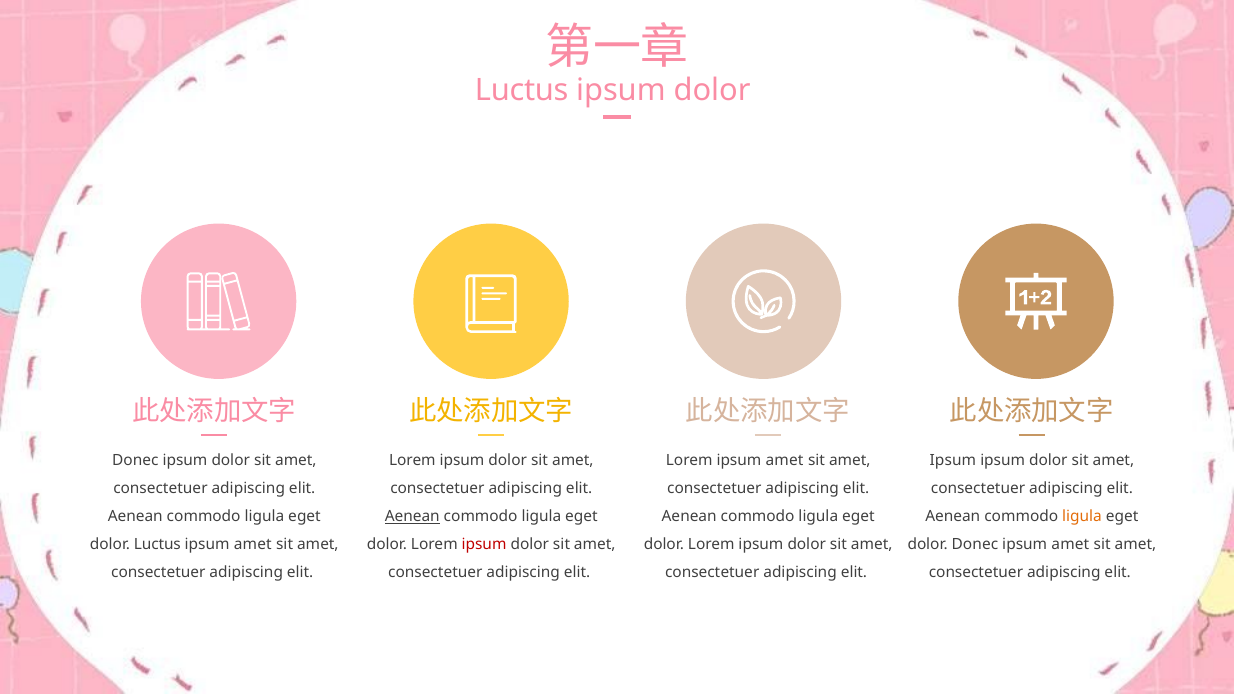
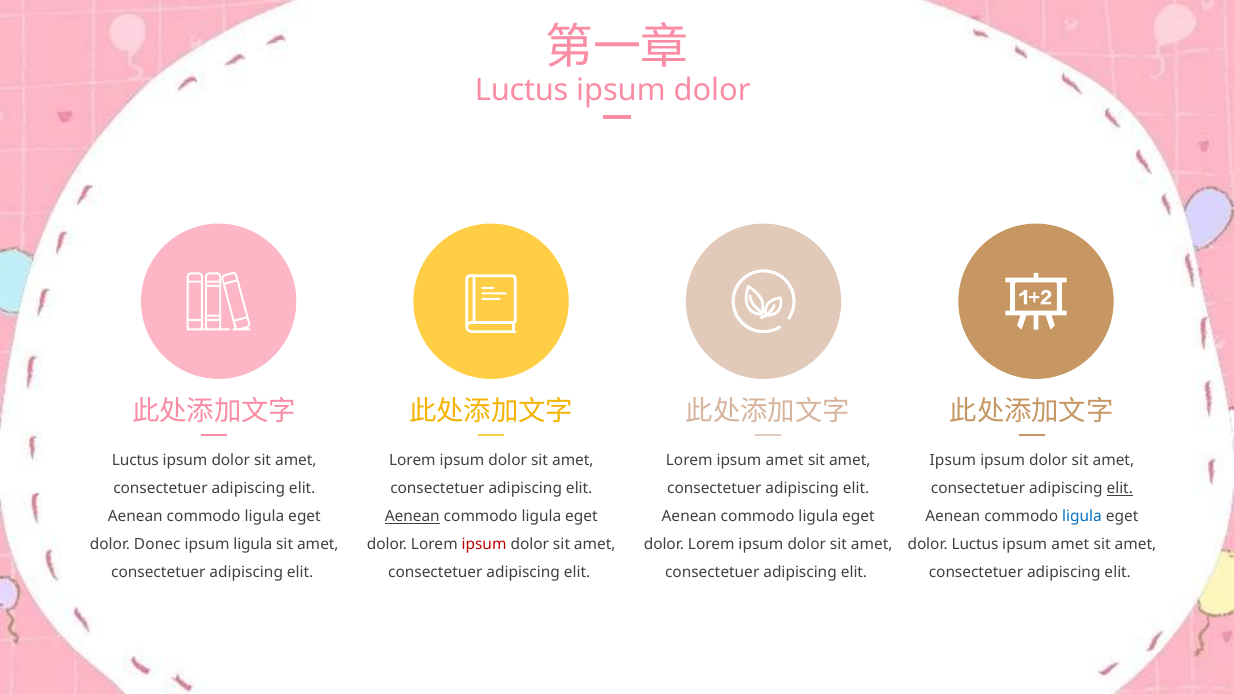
Donec at (135, 461): Donec -> Luctus
elit at (1120, 489) underline: none -> present
ligula at (1082, 517) colour: orange -> blue
dolor Luctus: Luctus -> Donec
amet at (253, 544): amet -> ligula
dolor Donec: Donec -> Luctus
